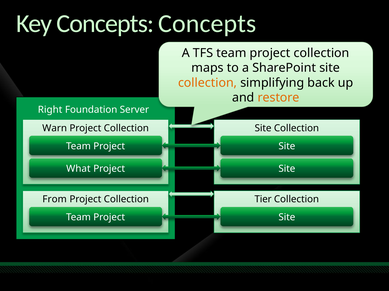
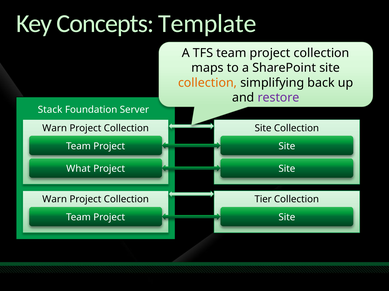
Concepts Concepts: Concepts -> Template
restore colour: orange -> purple
Right: Right -> Stack
From at (55, 200): From -> Warn
